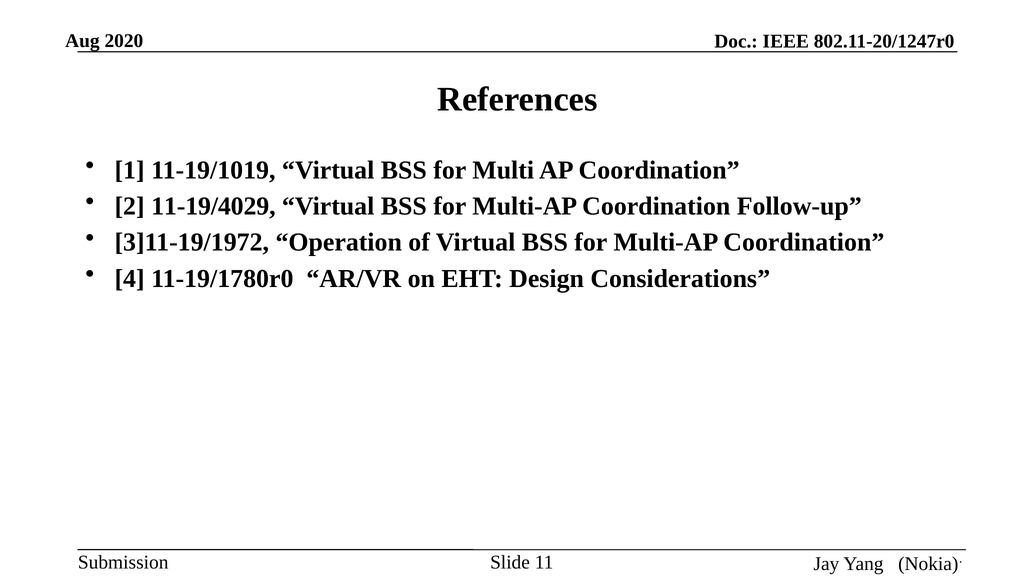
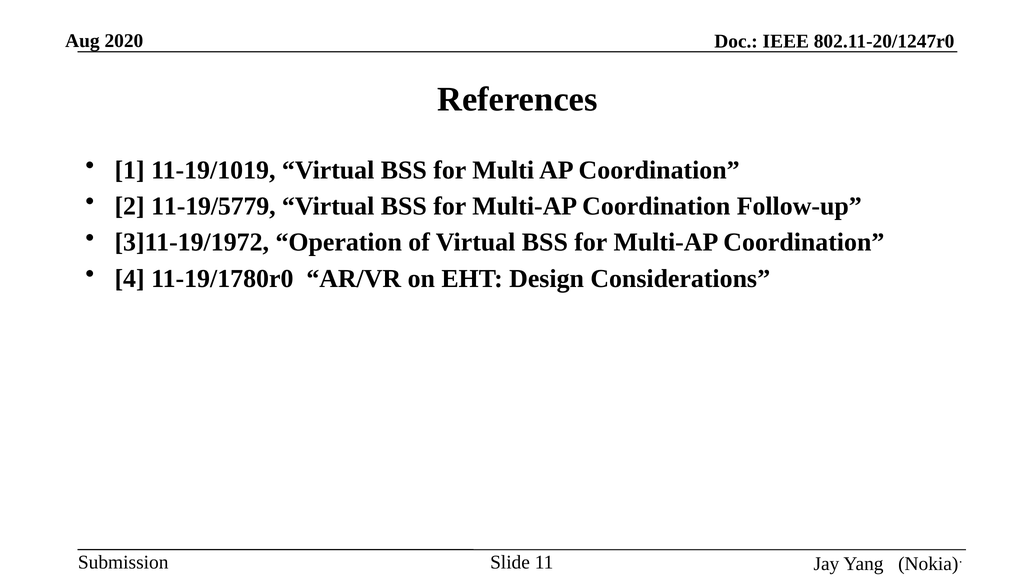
11-19/4029: 11-19/4029 -> 11-19/5779
